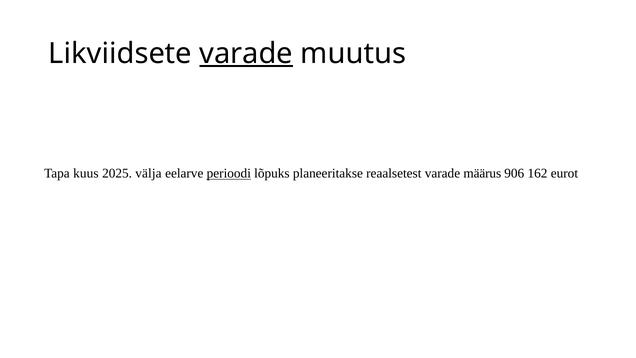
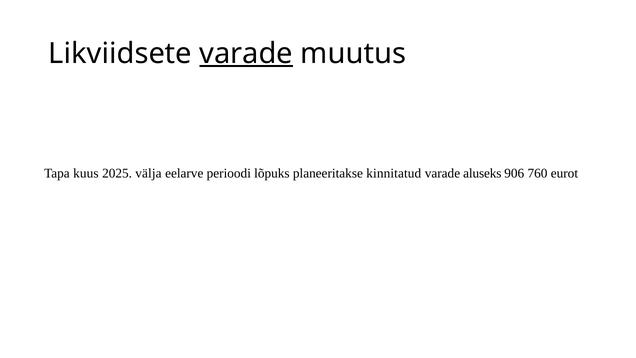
perioodi underline: present -> none
reaalsetest: reaalsetest -> kinnitatud
määrus: määrus -> aluseks
162: 162 -> 760
